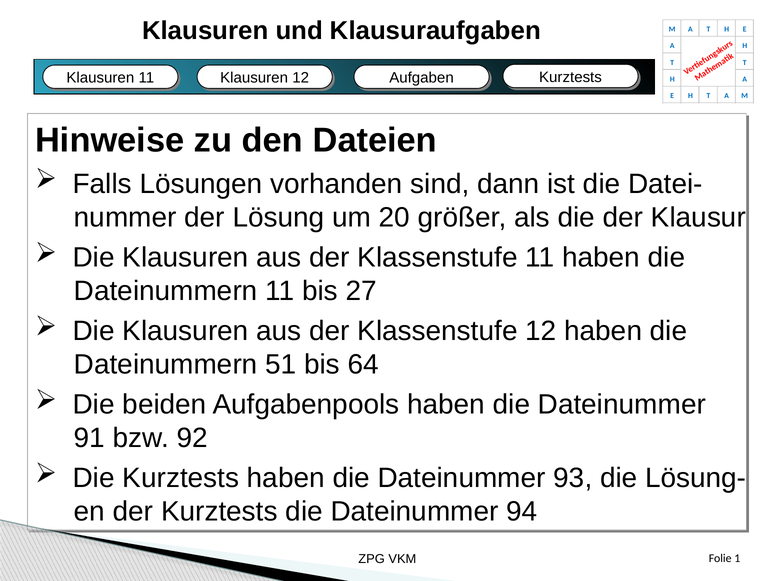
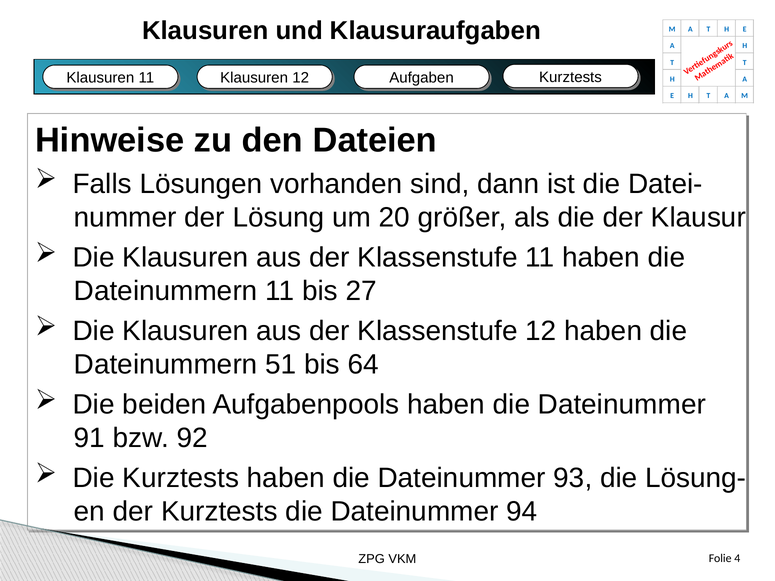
1: 1 -> 4
